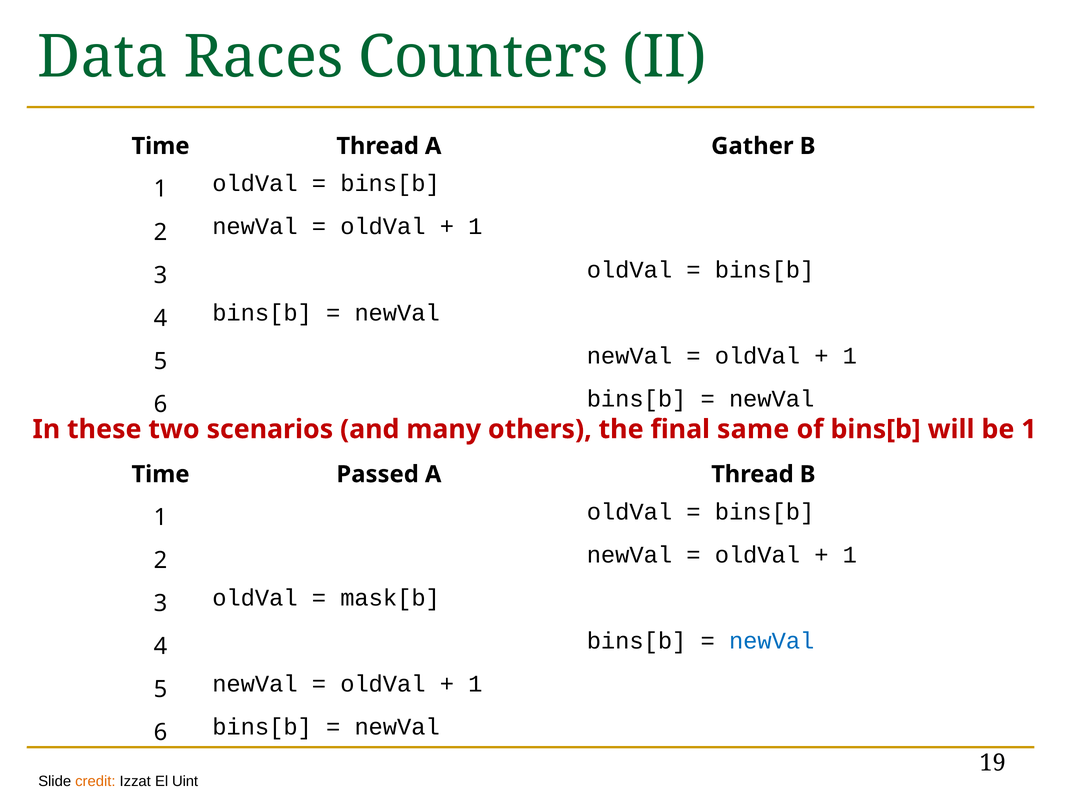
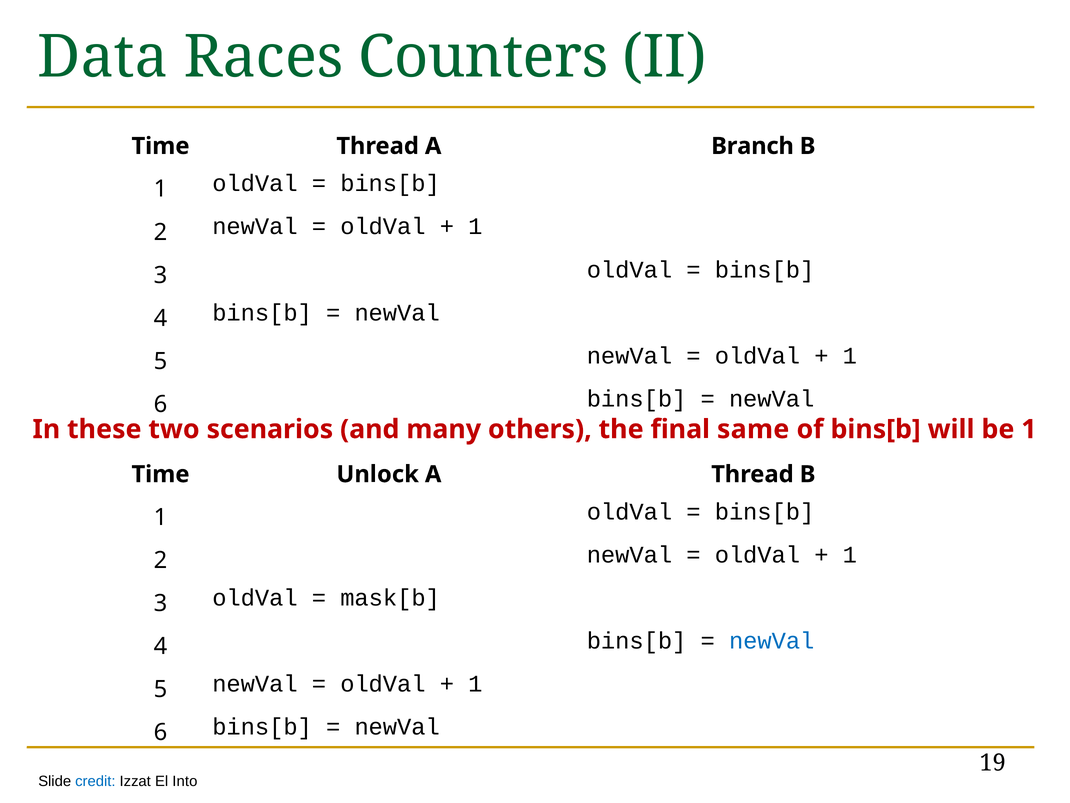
Gather: Gather -> Branch
Passed: Passed -> Unlock
credit colour: orange -> blue
Uint: Uint -> Into
